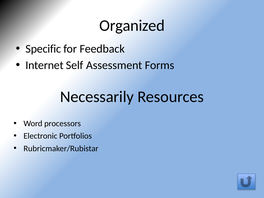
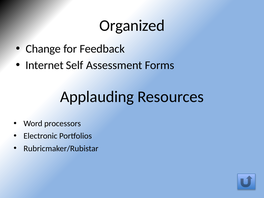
Specific: Specific -> Change
Necessarily: Necessarily -> Applauding
